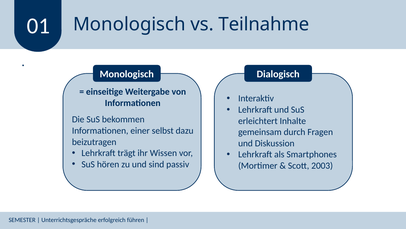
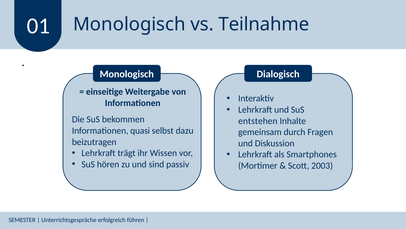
erleichtert: erleichtert -> entstehen
einer: einer -> quasi
